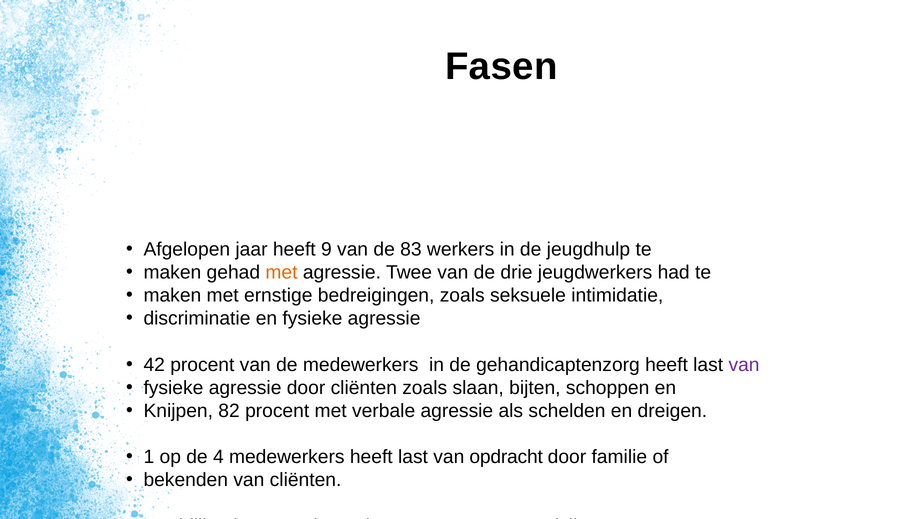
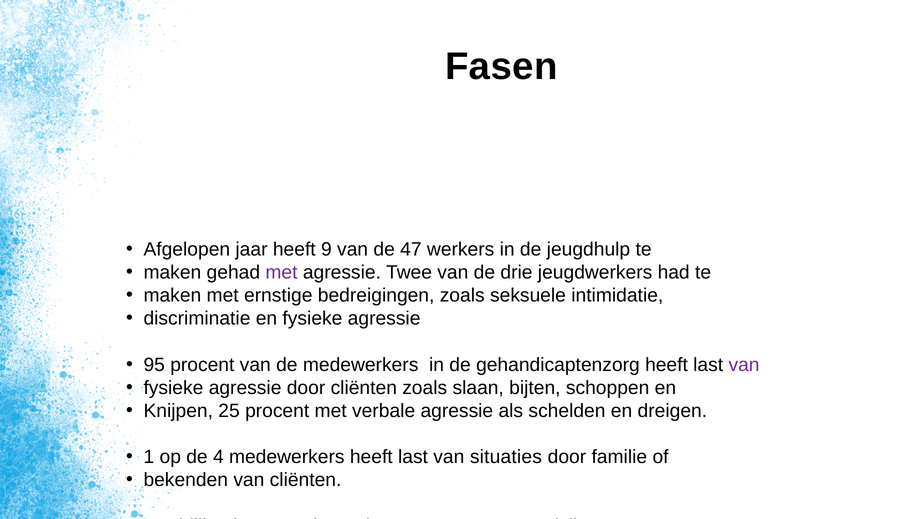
83: 83 -> 47
met at (281, 272) colour: orange -> purple
42: 42 -> 95
82: 82 -> 25
opdracht: opdracht -> situaties
